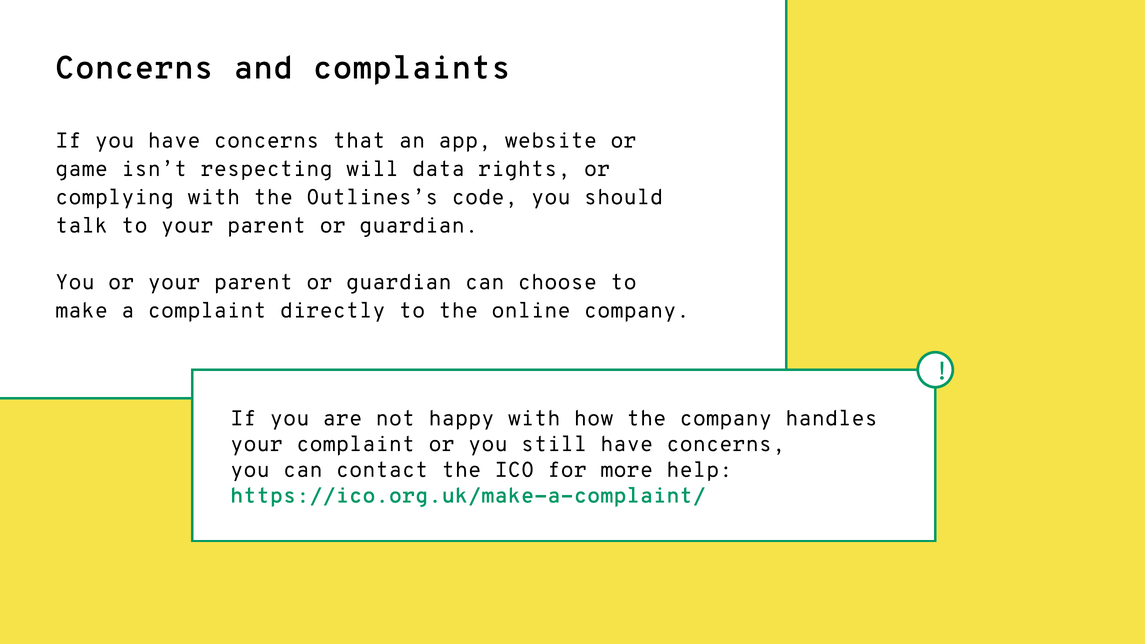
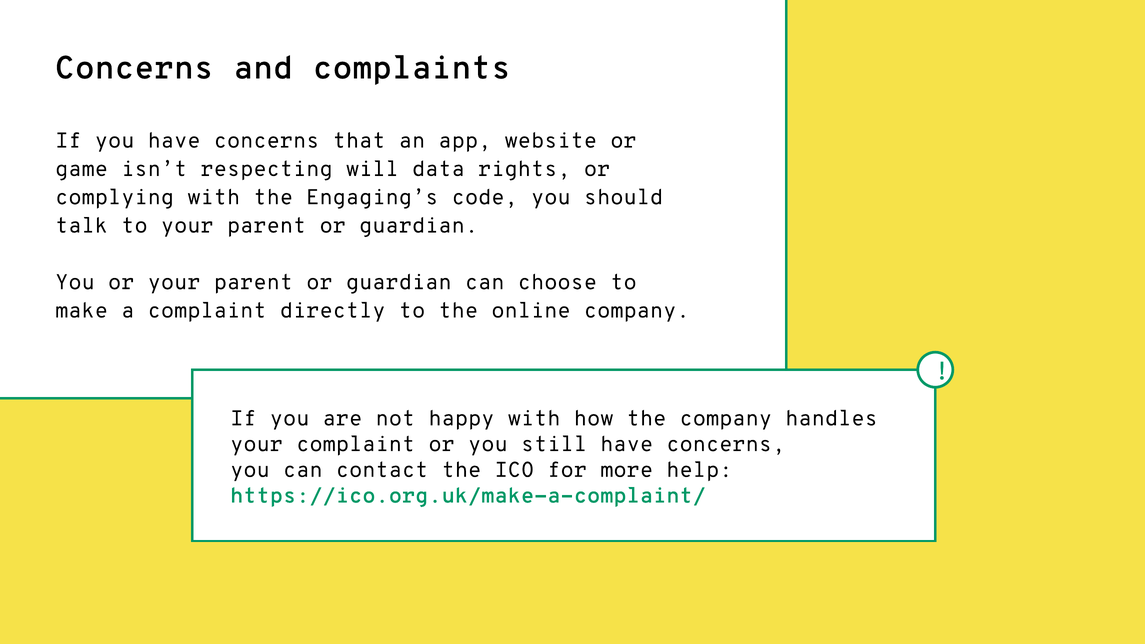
Outlines’s: Outlines’s -> Engaging’s
